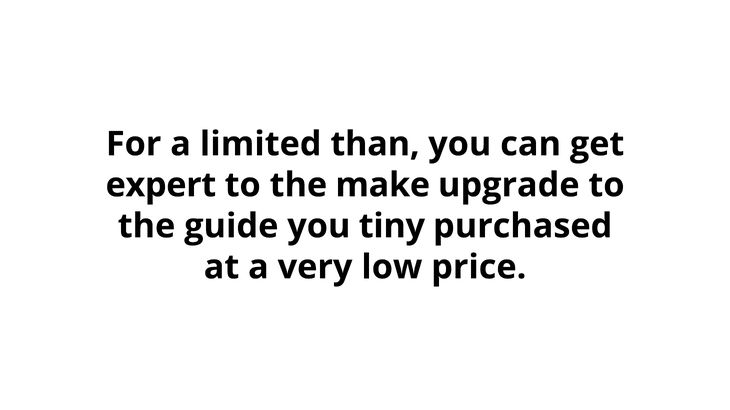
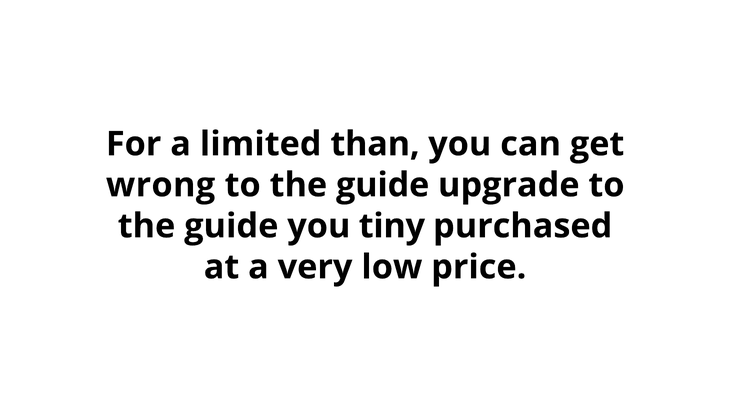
expert: expert -> wrong
make at (383, 185): make -> guide
